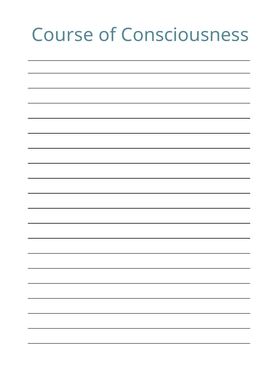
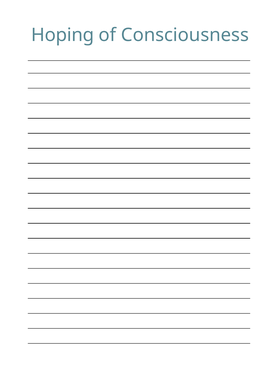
Course: Course -> Hoping
